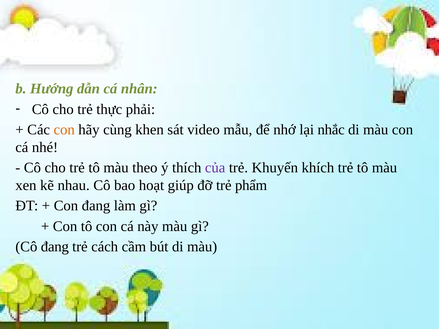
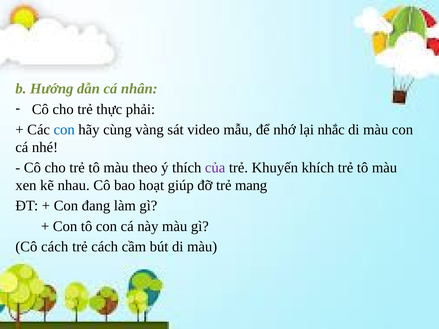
con at (64, 130) colour: orange -> blue
khen: khen -> vàng
phẩm: phẩm -> mang
Cô đang: đang -> cách
